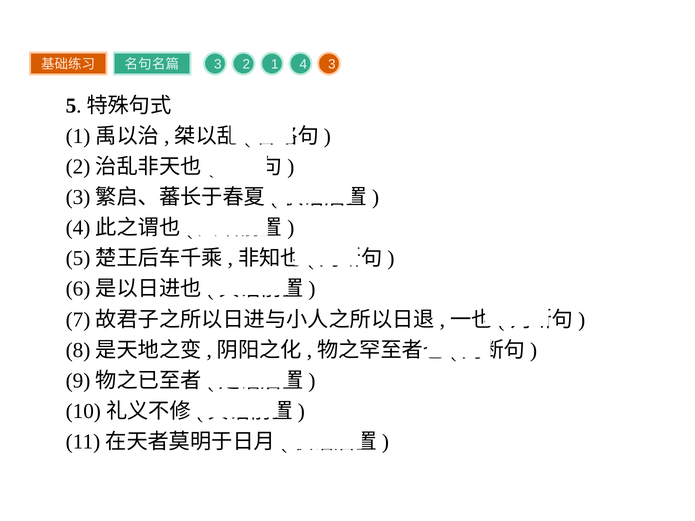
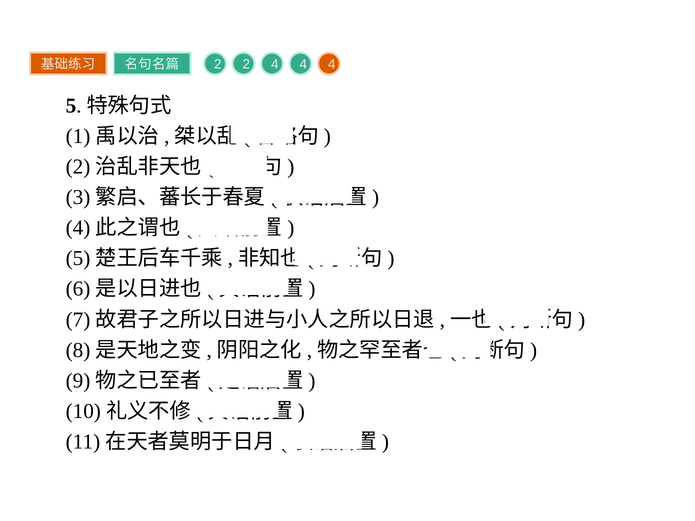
3 at (218, 65): 3 -> 2
2 1: 1 -> 4
3 at (332, 65): 3 -> 4
